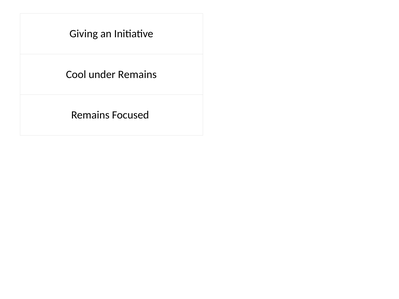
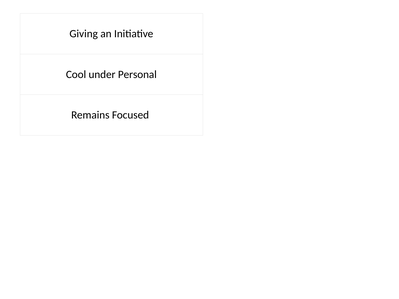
under Remains: Remains -> Personal
